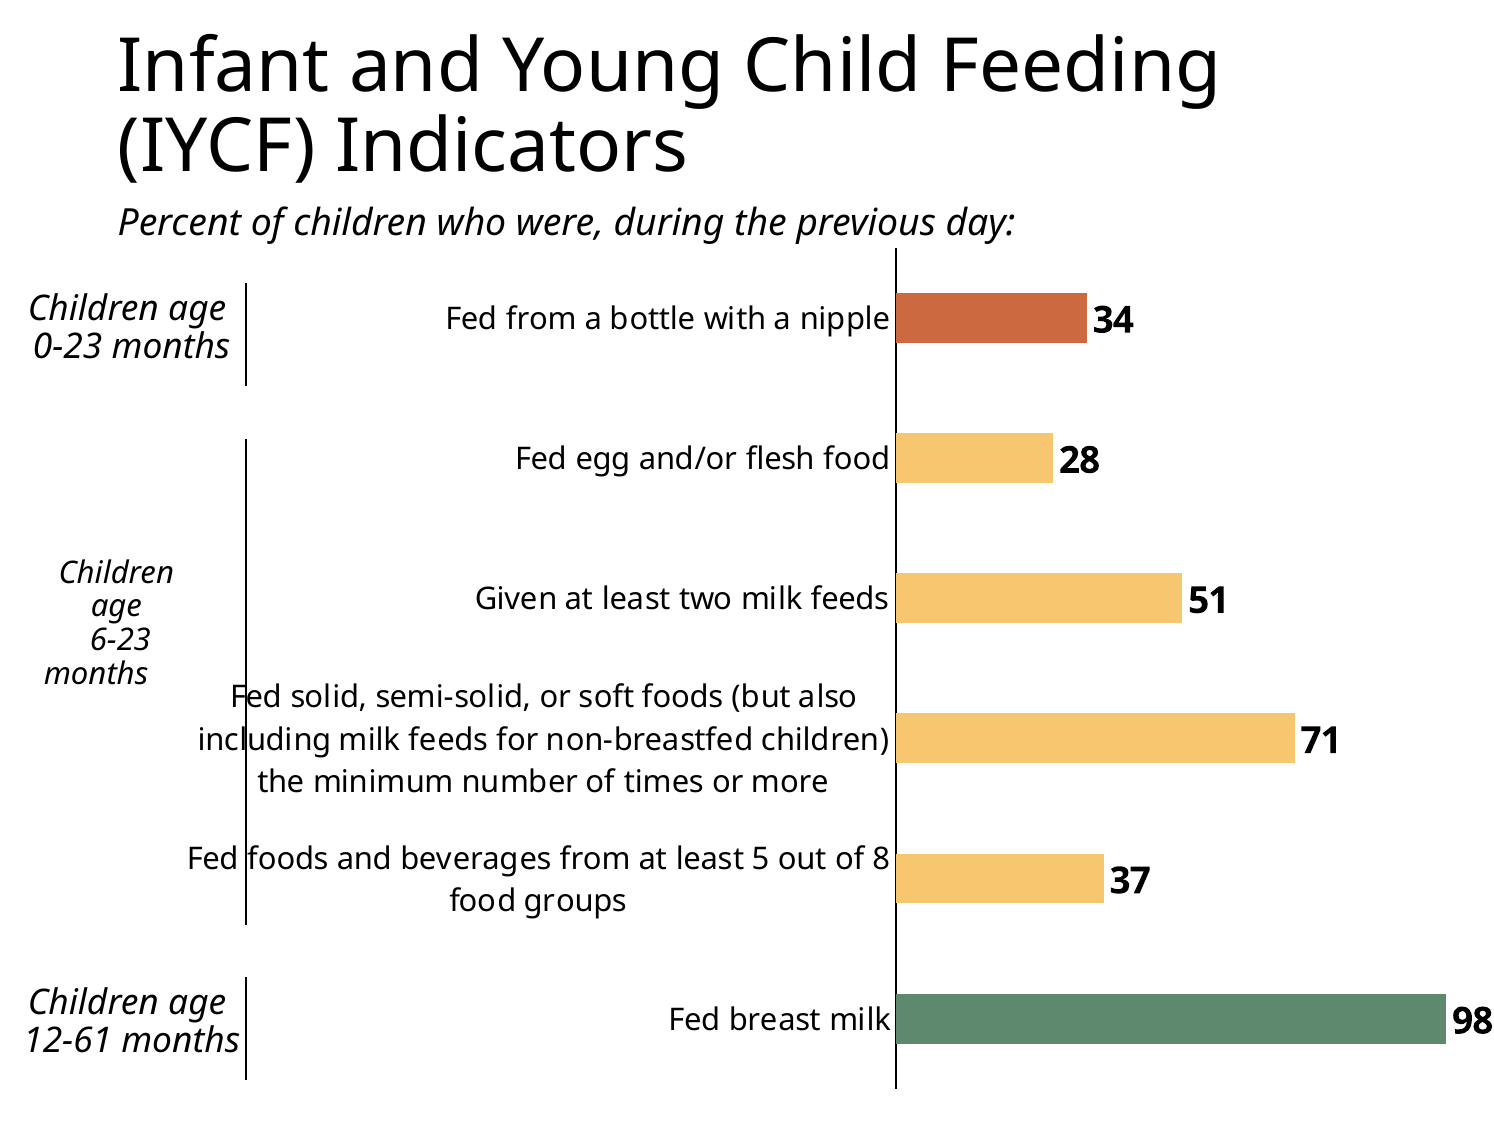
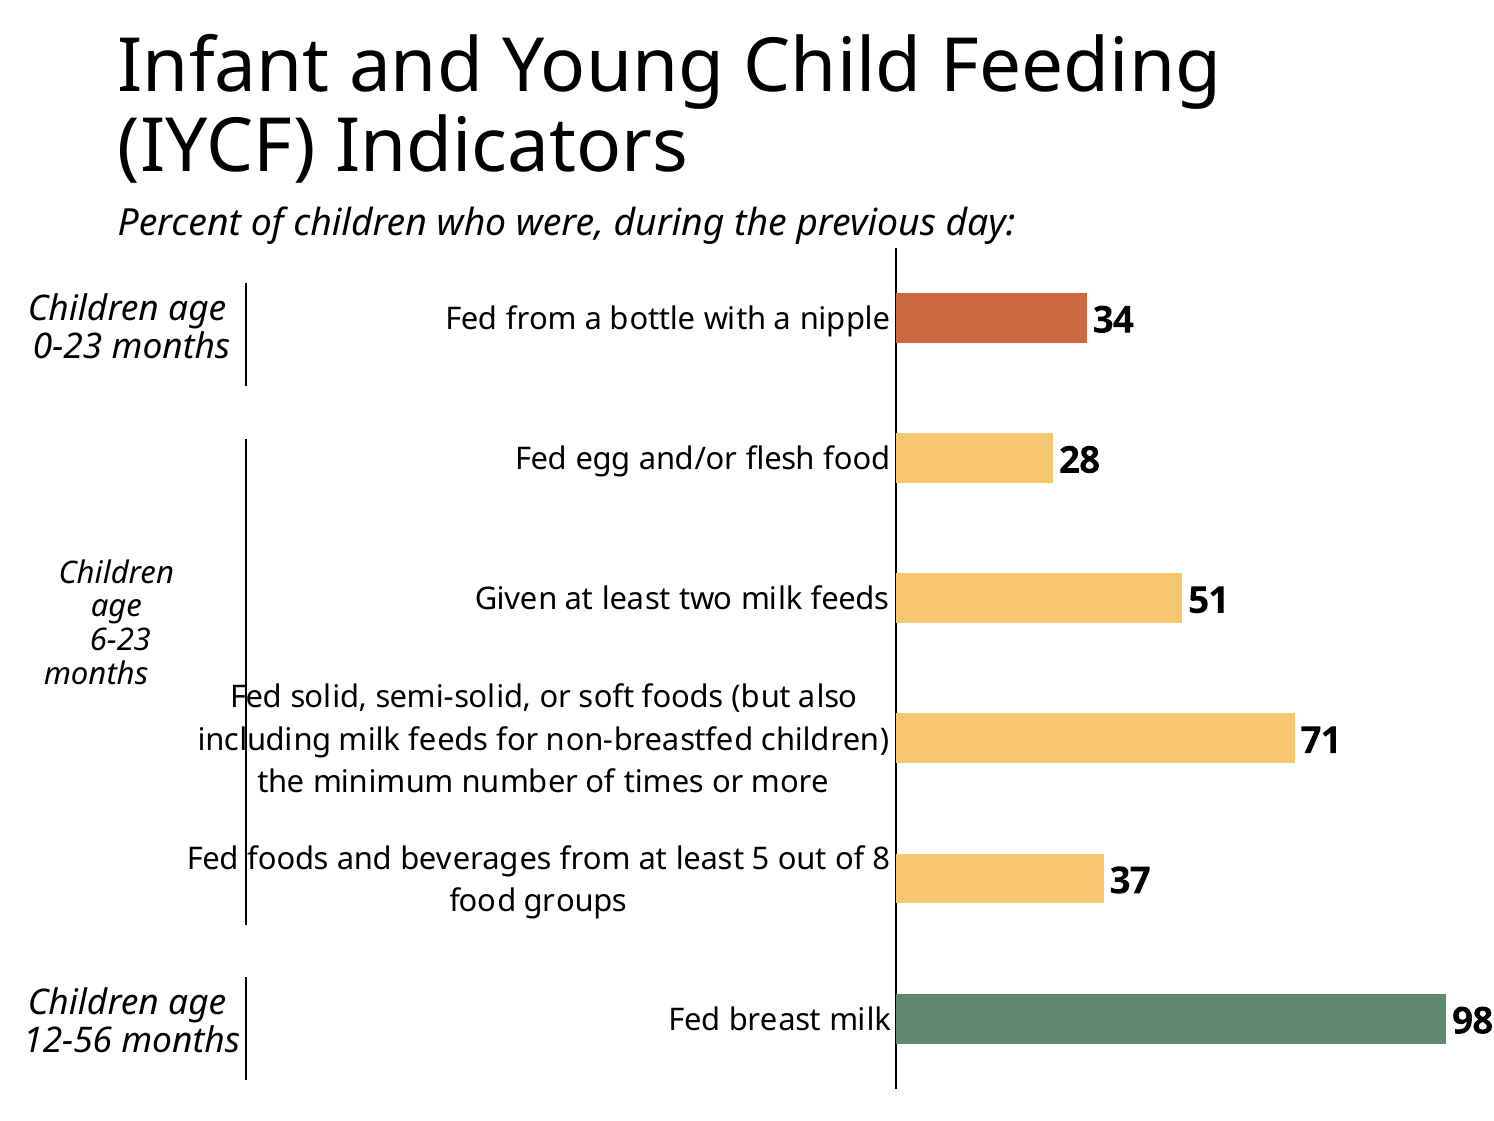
12-61: 12-61 -> 12-56
